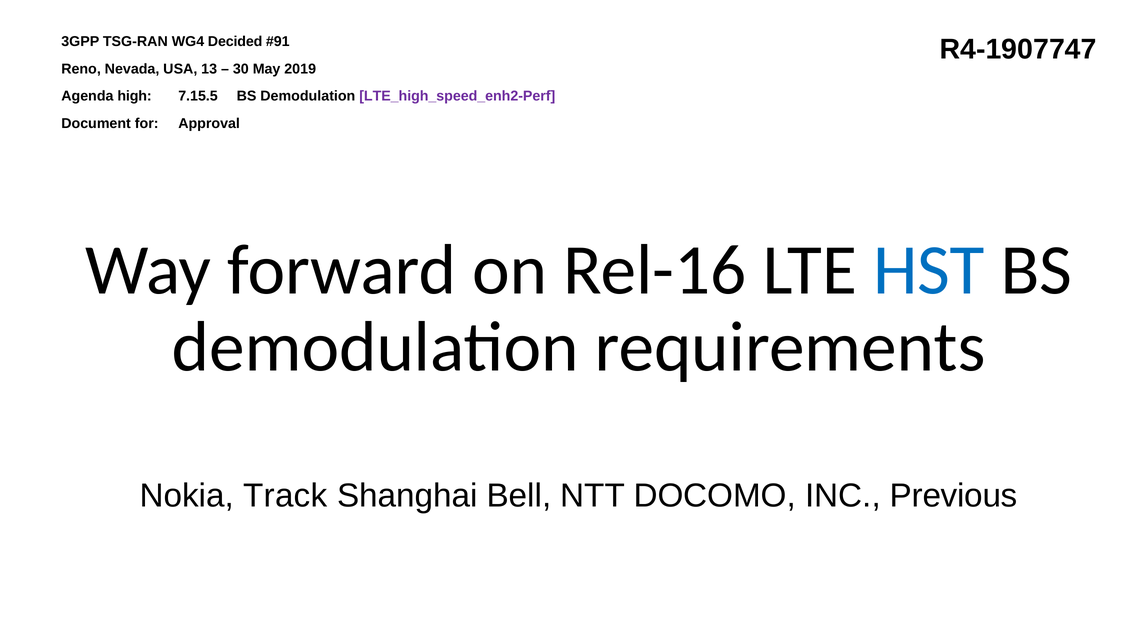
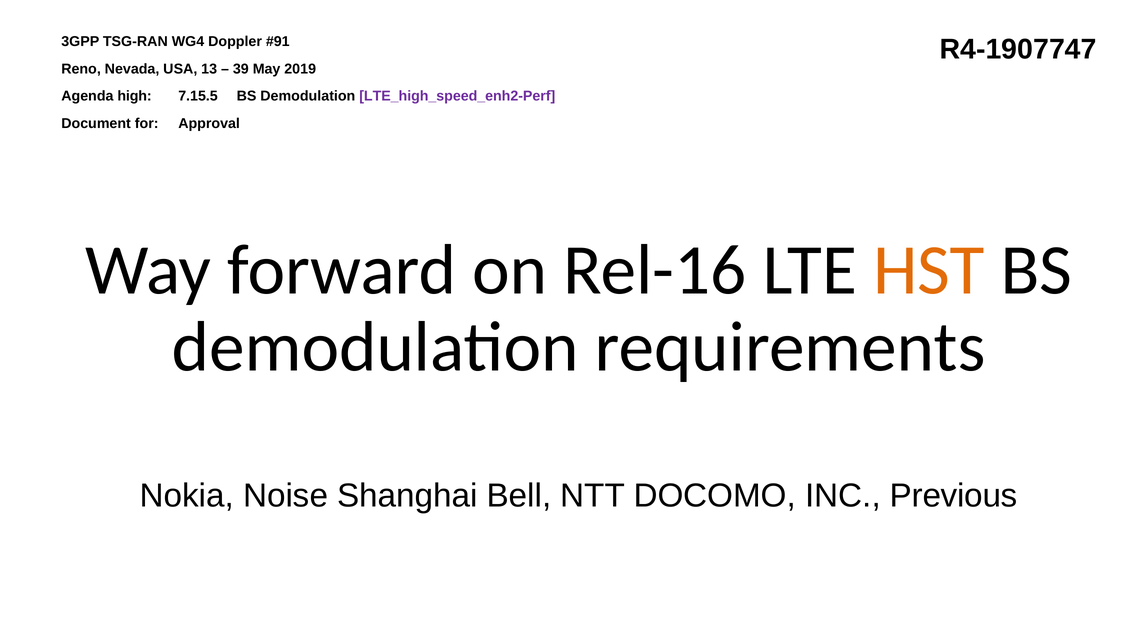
Decided: Decided -> Doppler
30: 30 -> 39
HST colour: blue -> orange
Track: Track -> Noise
